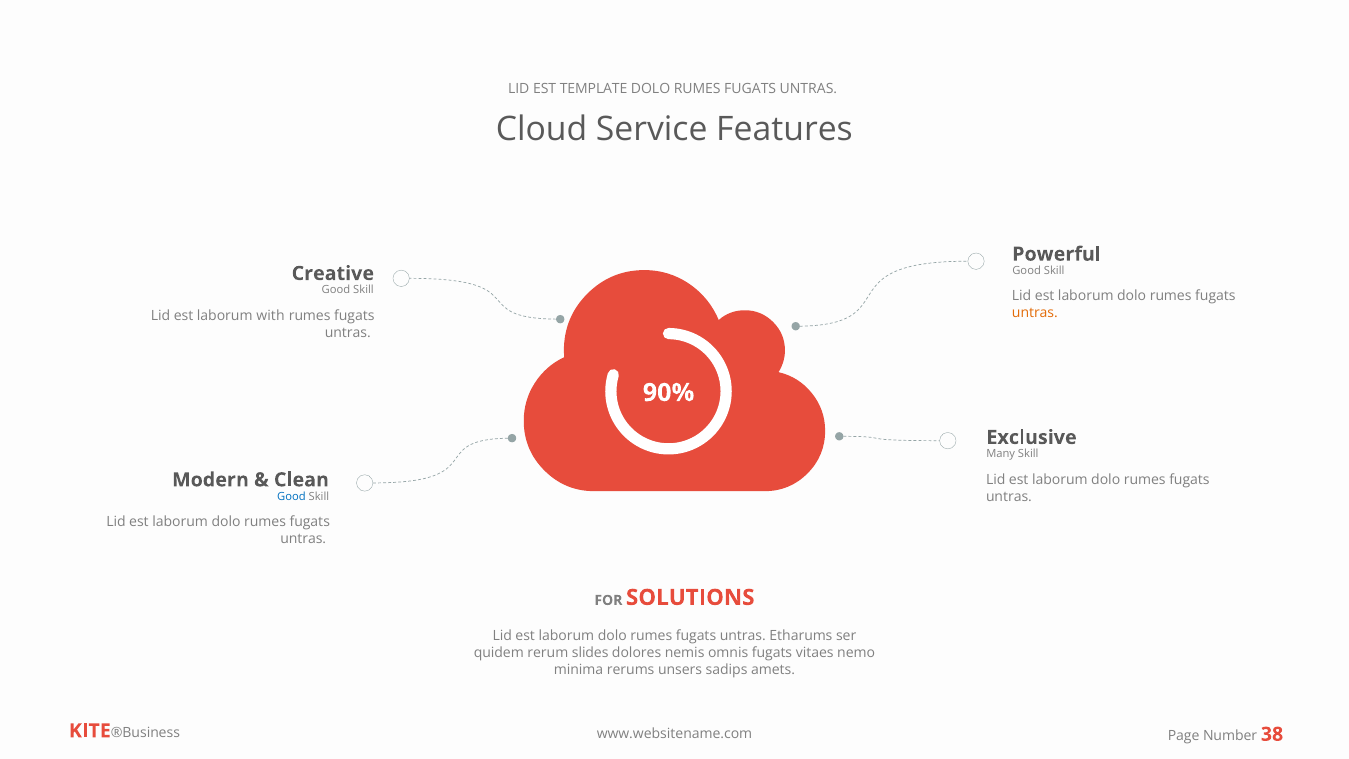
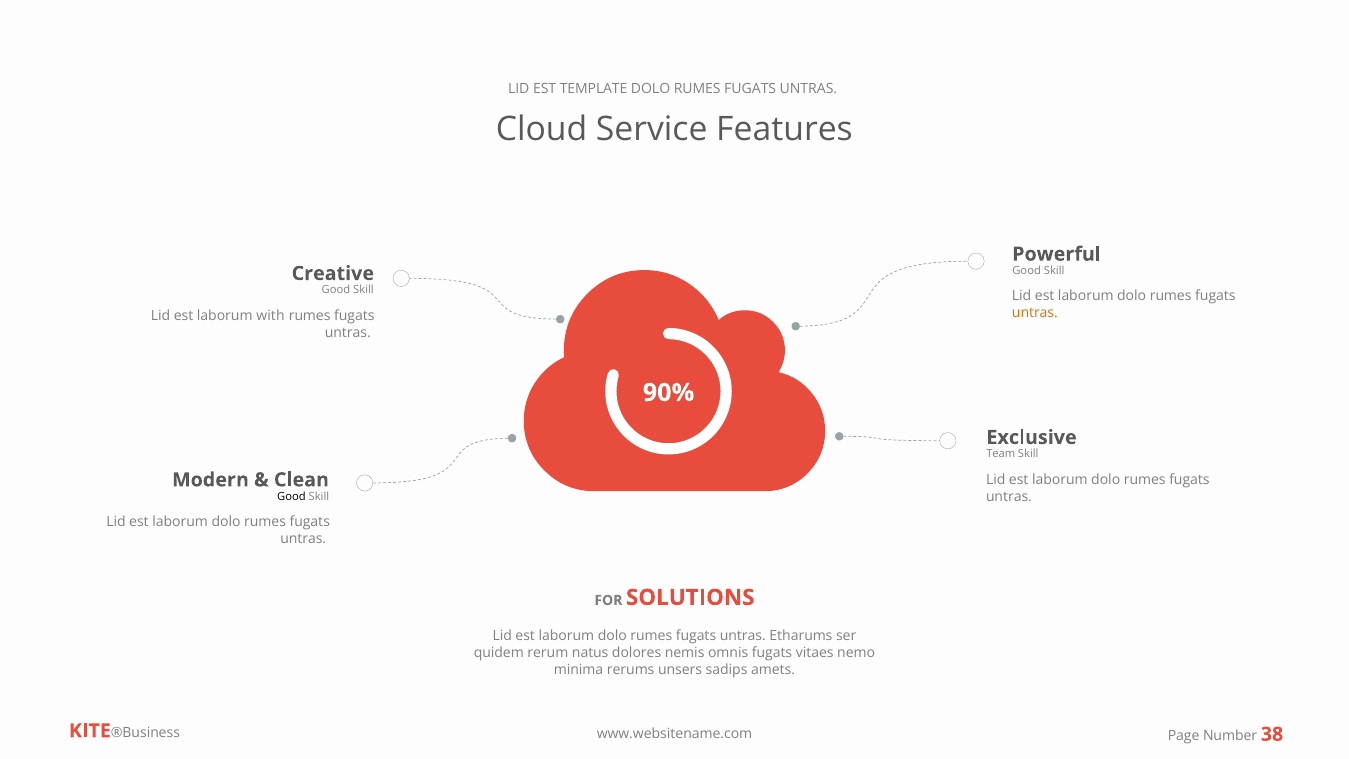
Many: Many -> Team
Good at (291, 496) colour: blue -> black
slides: slides -> natus
